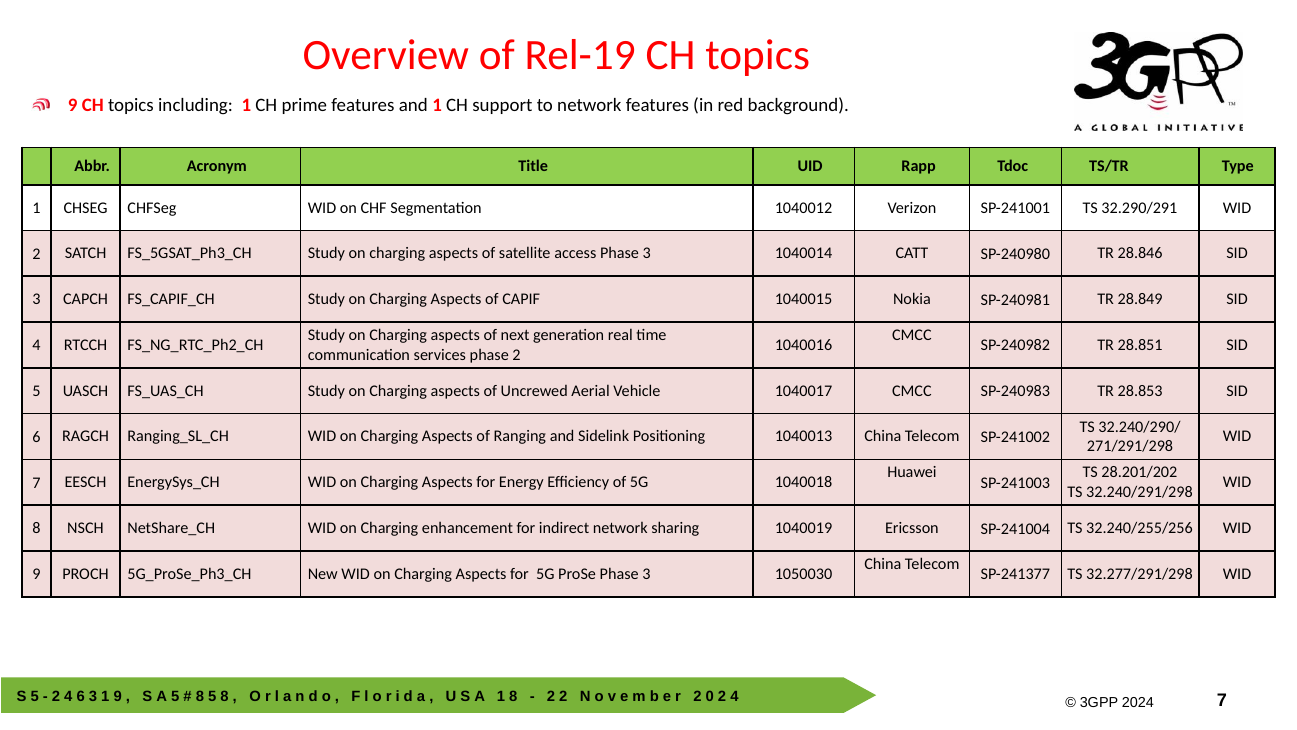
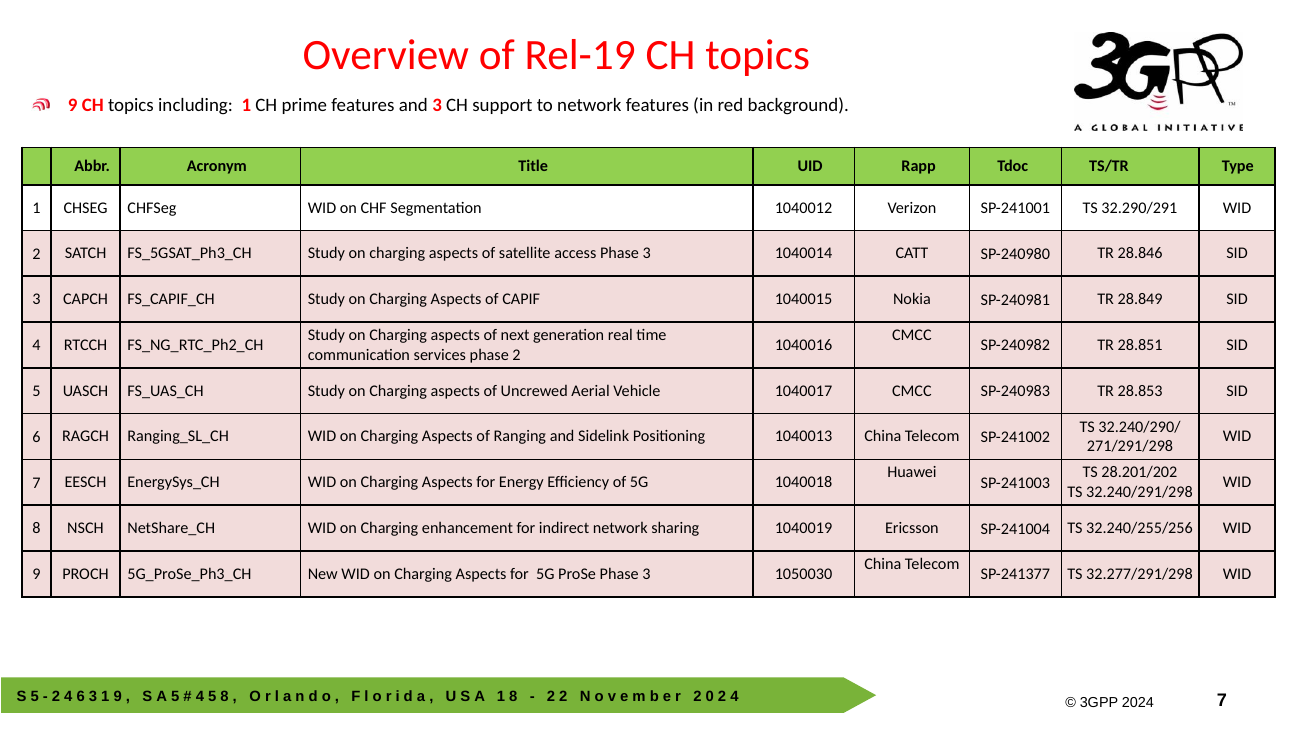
and 1: 1 -> 3
8 at (200, 697): 8 -> 4
